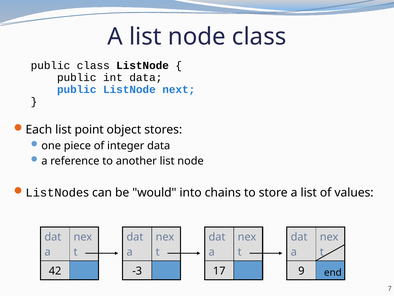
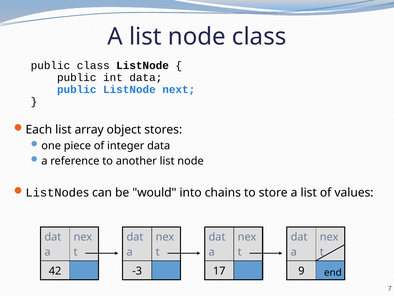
point: point -> array
